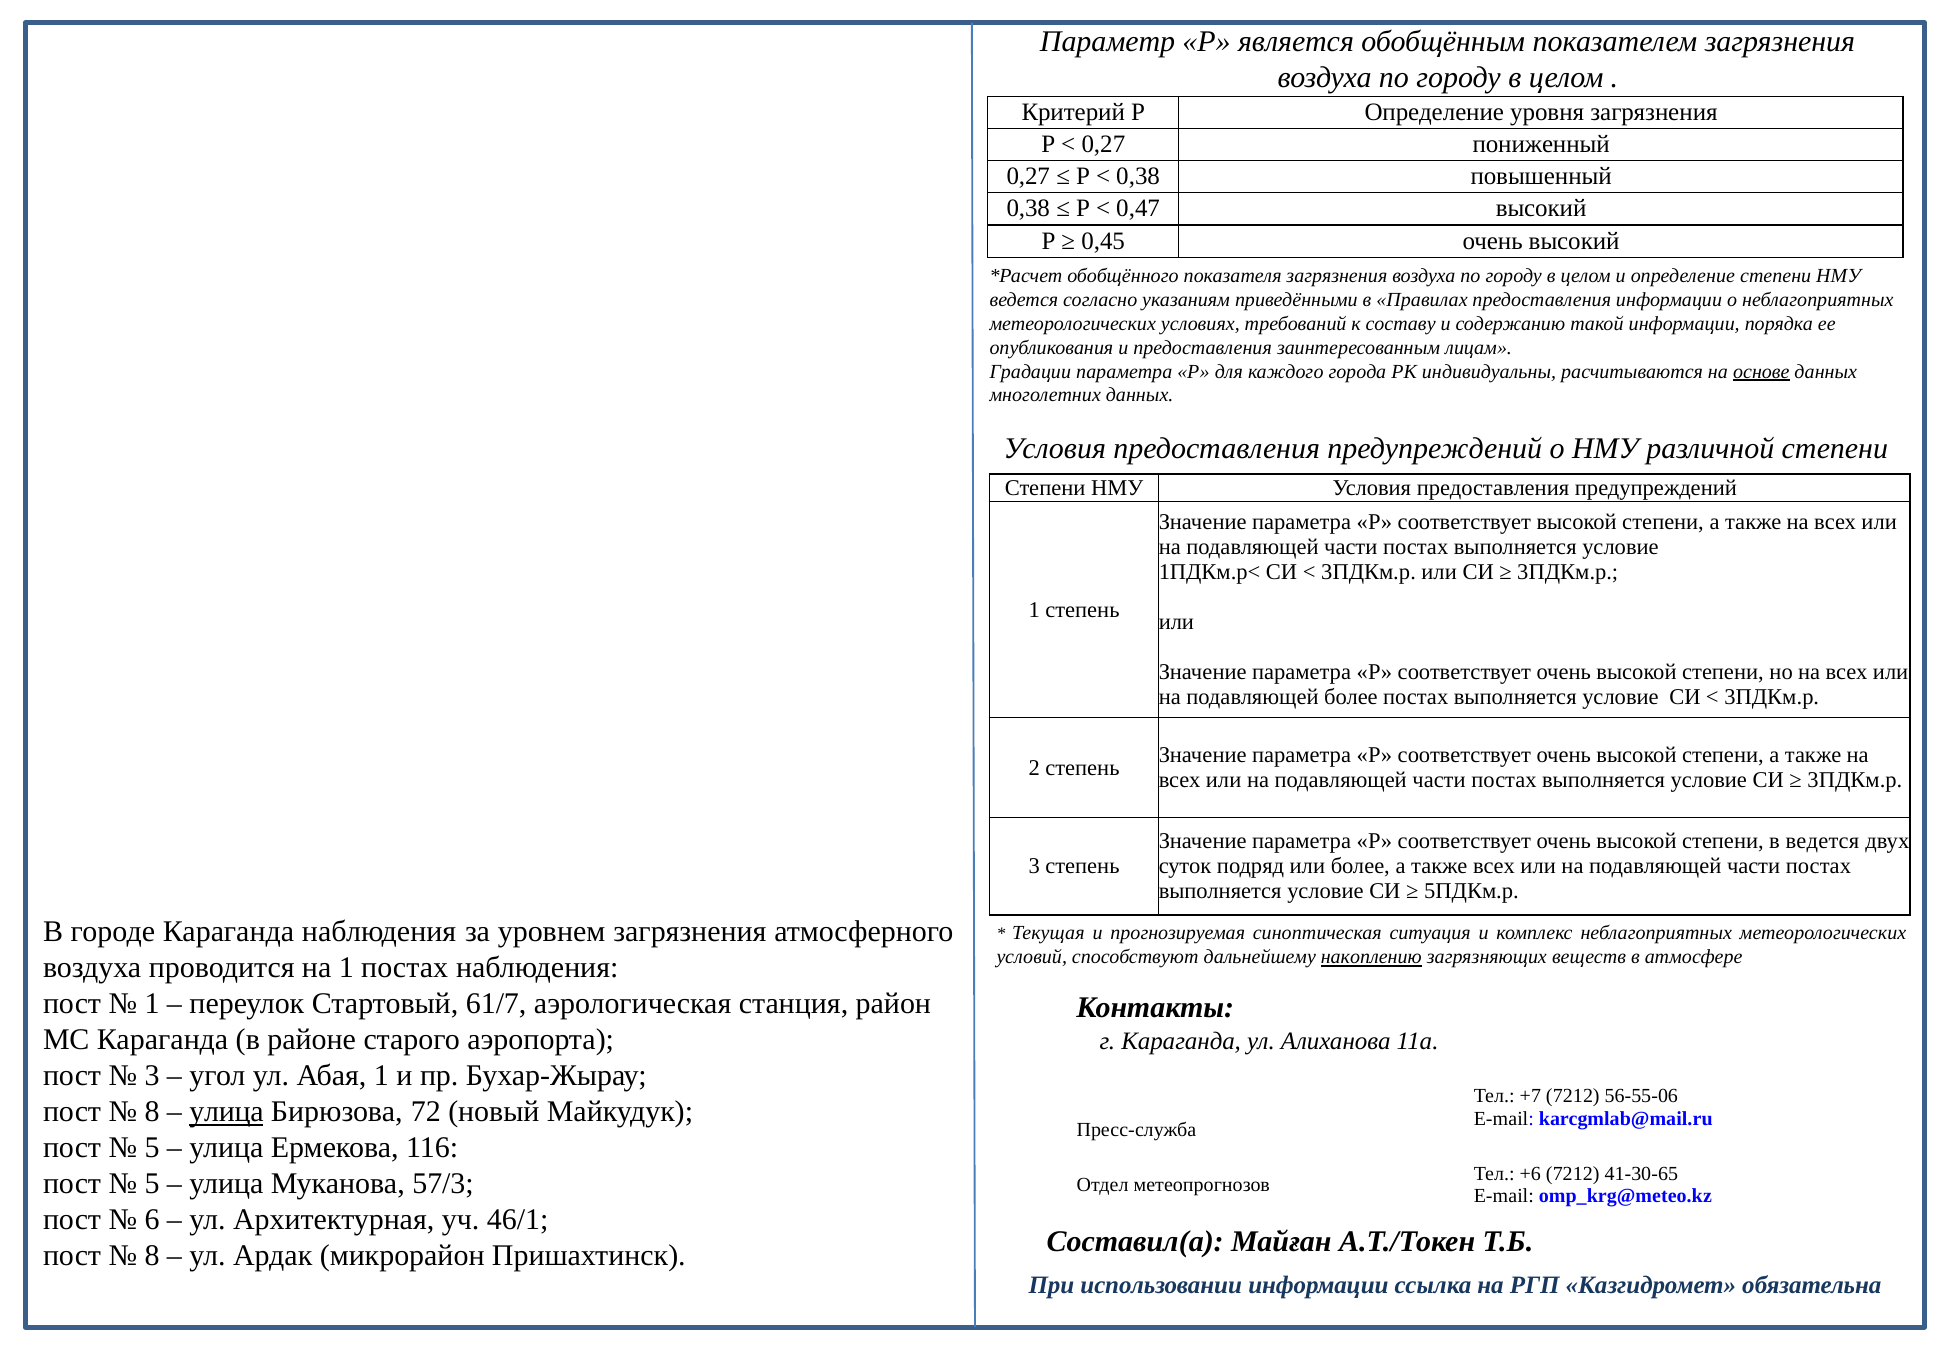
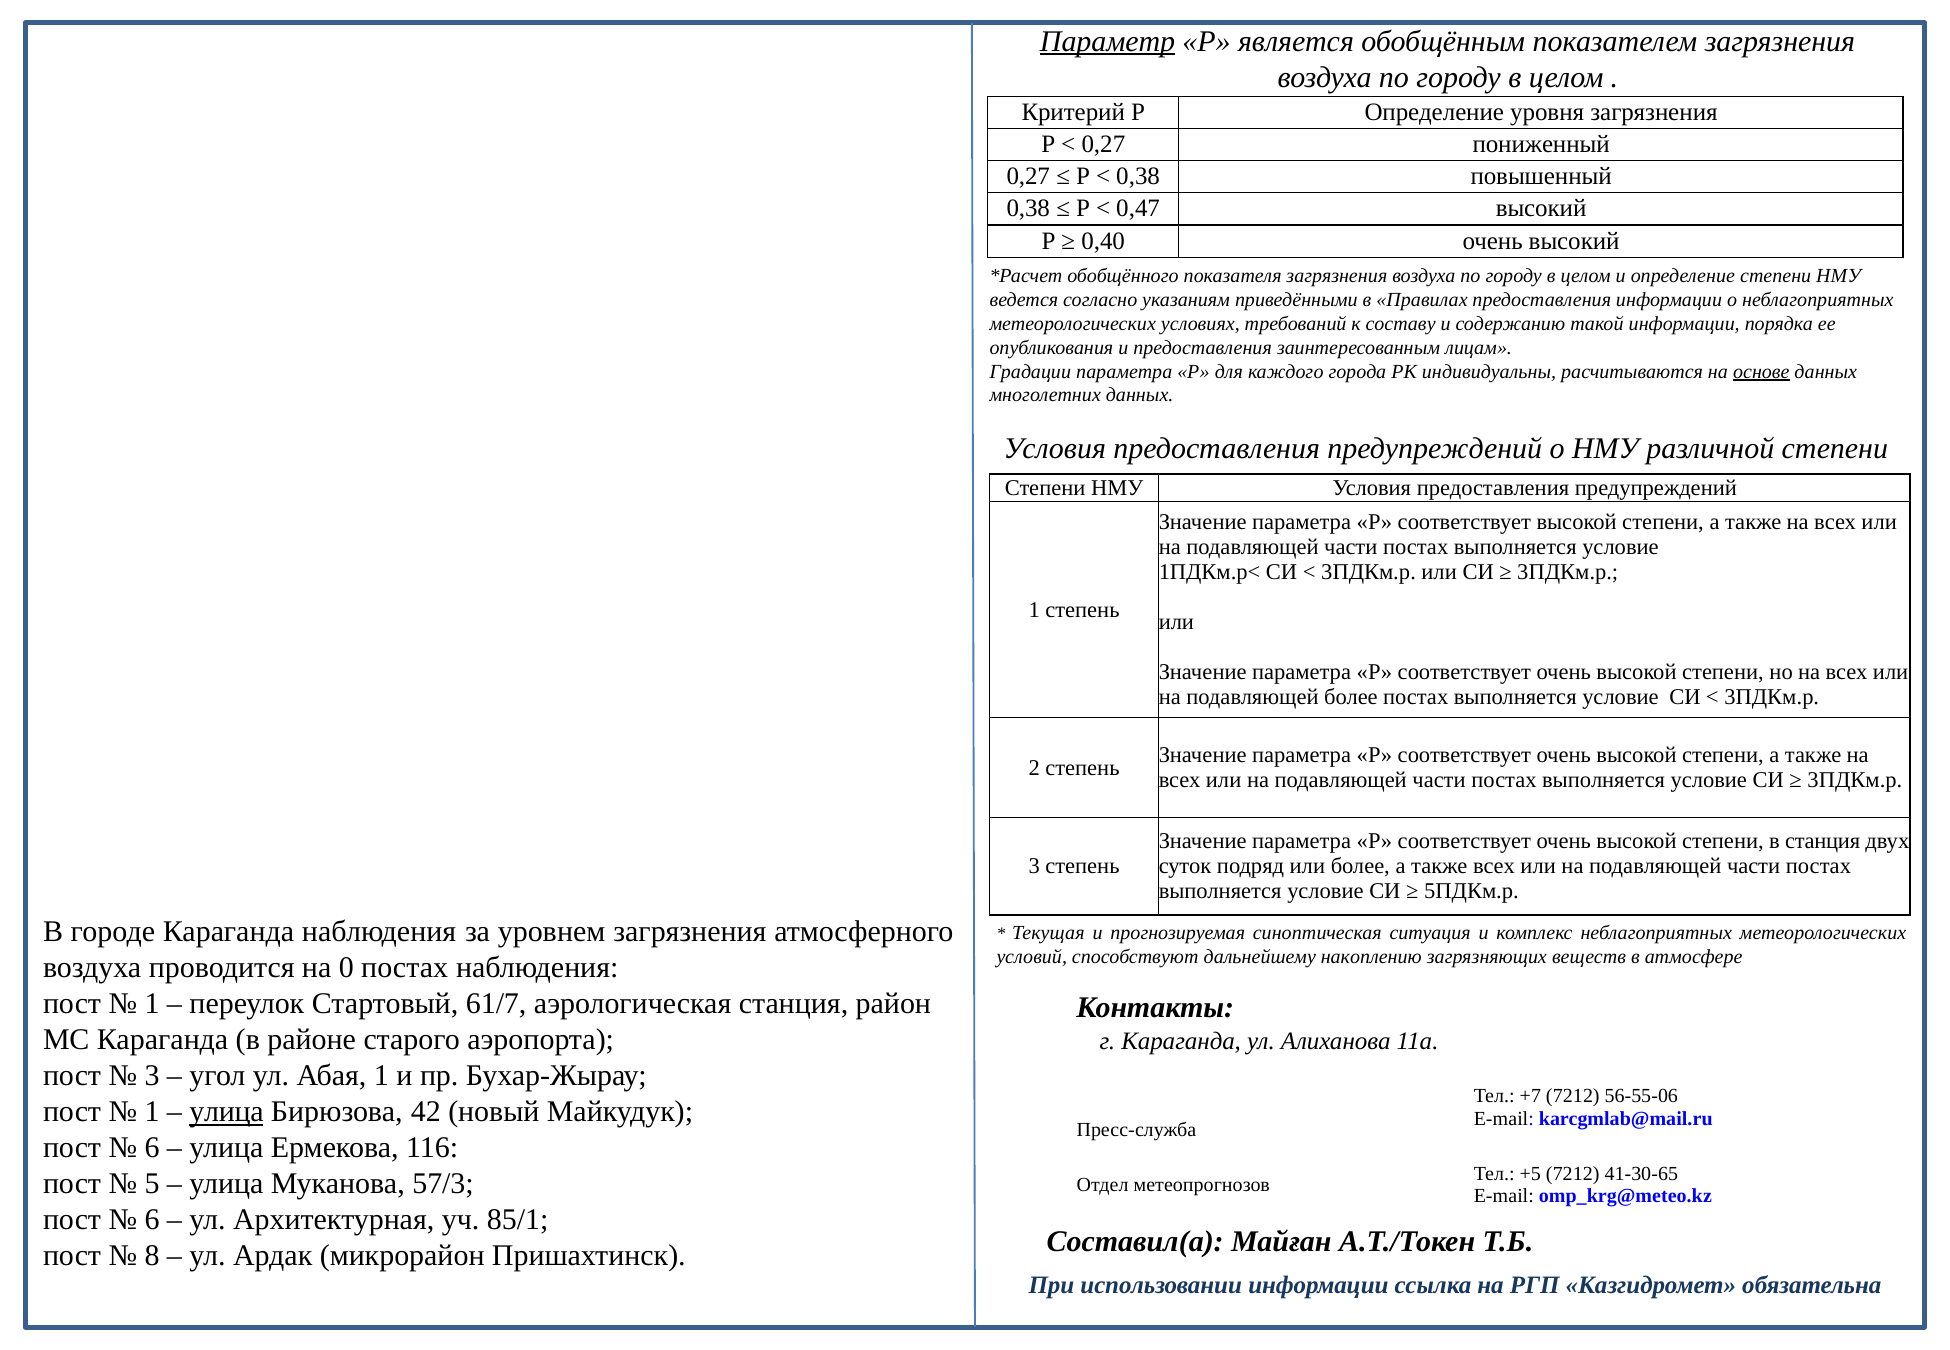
Параметр underline: none -> present
0,45: 0,45 -> 0,40
в ведется: ведется -> станция
накоплению underline: present -> none
на 1: 1 -> 0
8 at (152, 1112): 8 -> 1
72: 72 -> 42
5 at (152, 1148): 5 -> 6
+6: +6 -> +5
46/1: 46/1 -> 85/1
